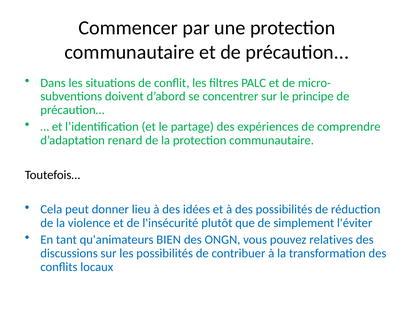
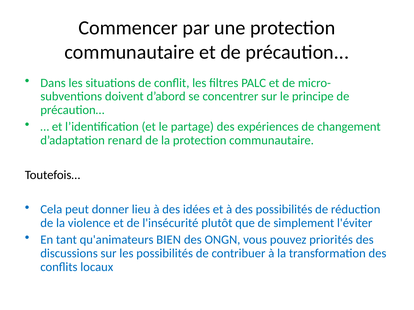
comprendre: comprendre -> changement
relatives: relatives -> priorités
